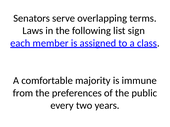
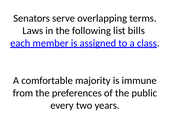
sign: sign -> bills
